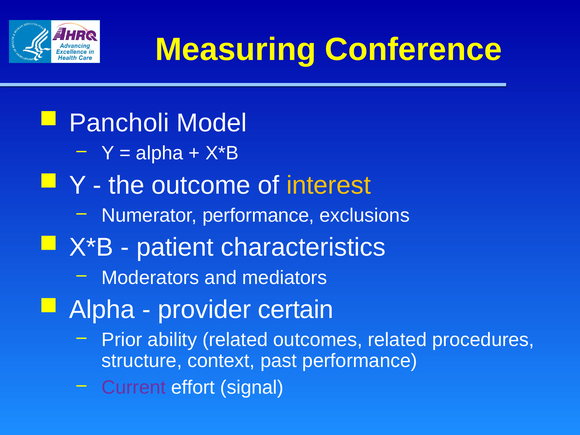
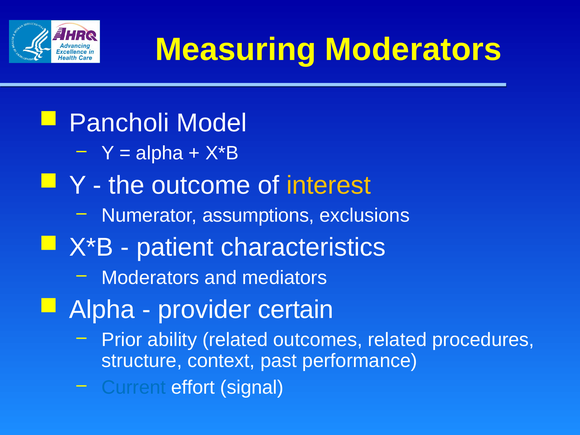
Measuring Conference: Conference -> Moderators
Numerator performance: performance -> assumptions
Current colour: purple -> blue
